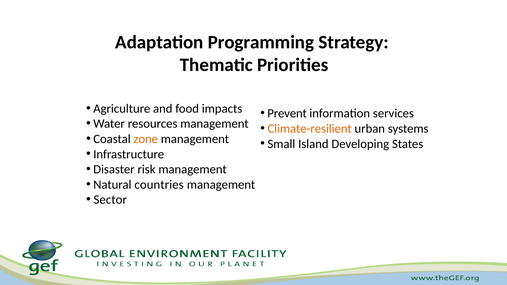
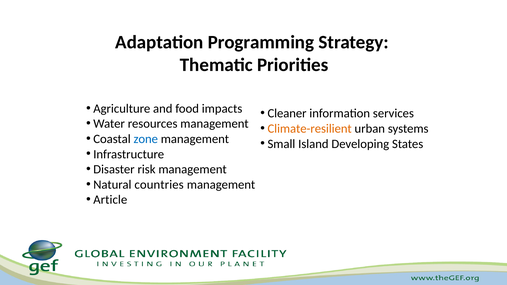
Prevent: Prevent -> Cleaner
zone colour: orange -> blue
Sector: Sector -> Article
